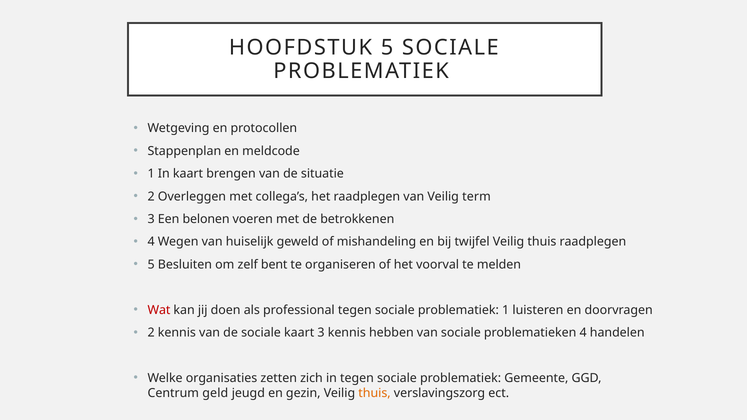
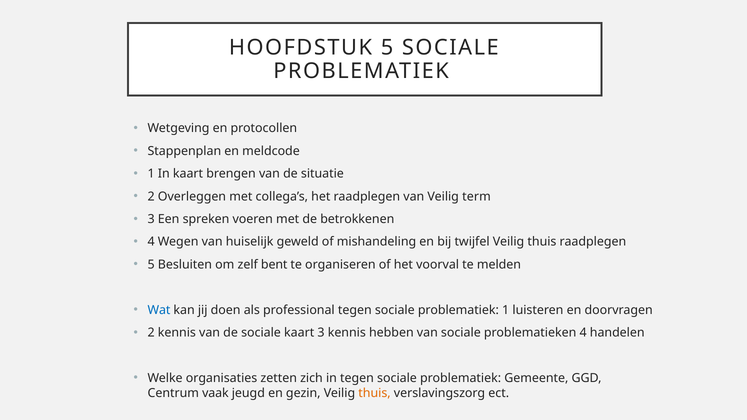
belonen: belonen -> spreken
Wat colour: red -> blue
geld: geld -> vaak
